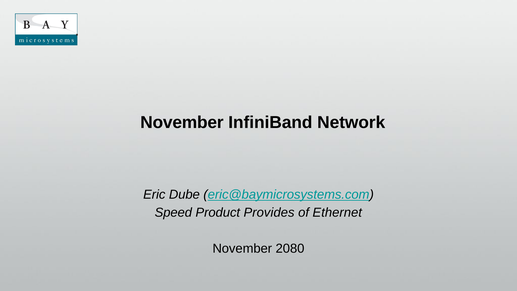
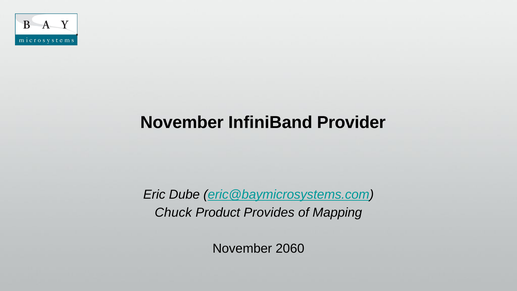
Network: Network -> Provider
Speed: Speed -> Chuck
Ethernet: Ethernet -> Mapping
2080: 2080 -> 2060
